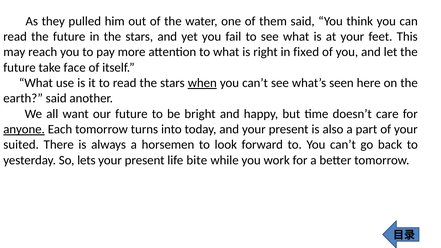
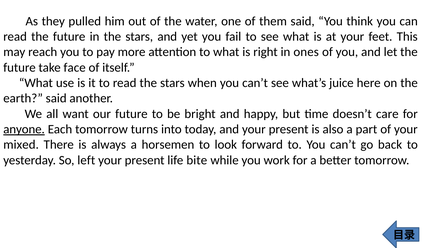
fixed: fixed -> ones
when underline: present -> none
seen: seen -> juice
suited: suited -> mixed
lets: lets -> left
